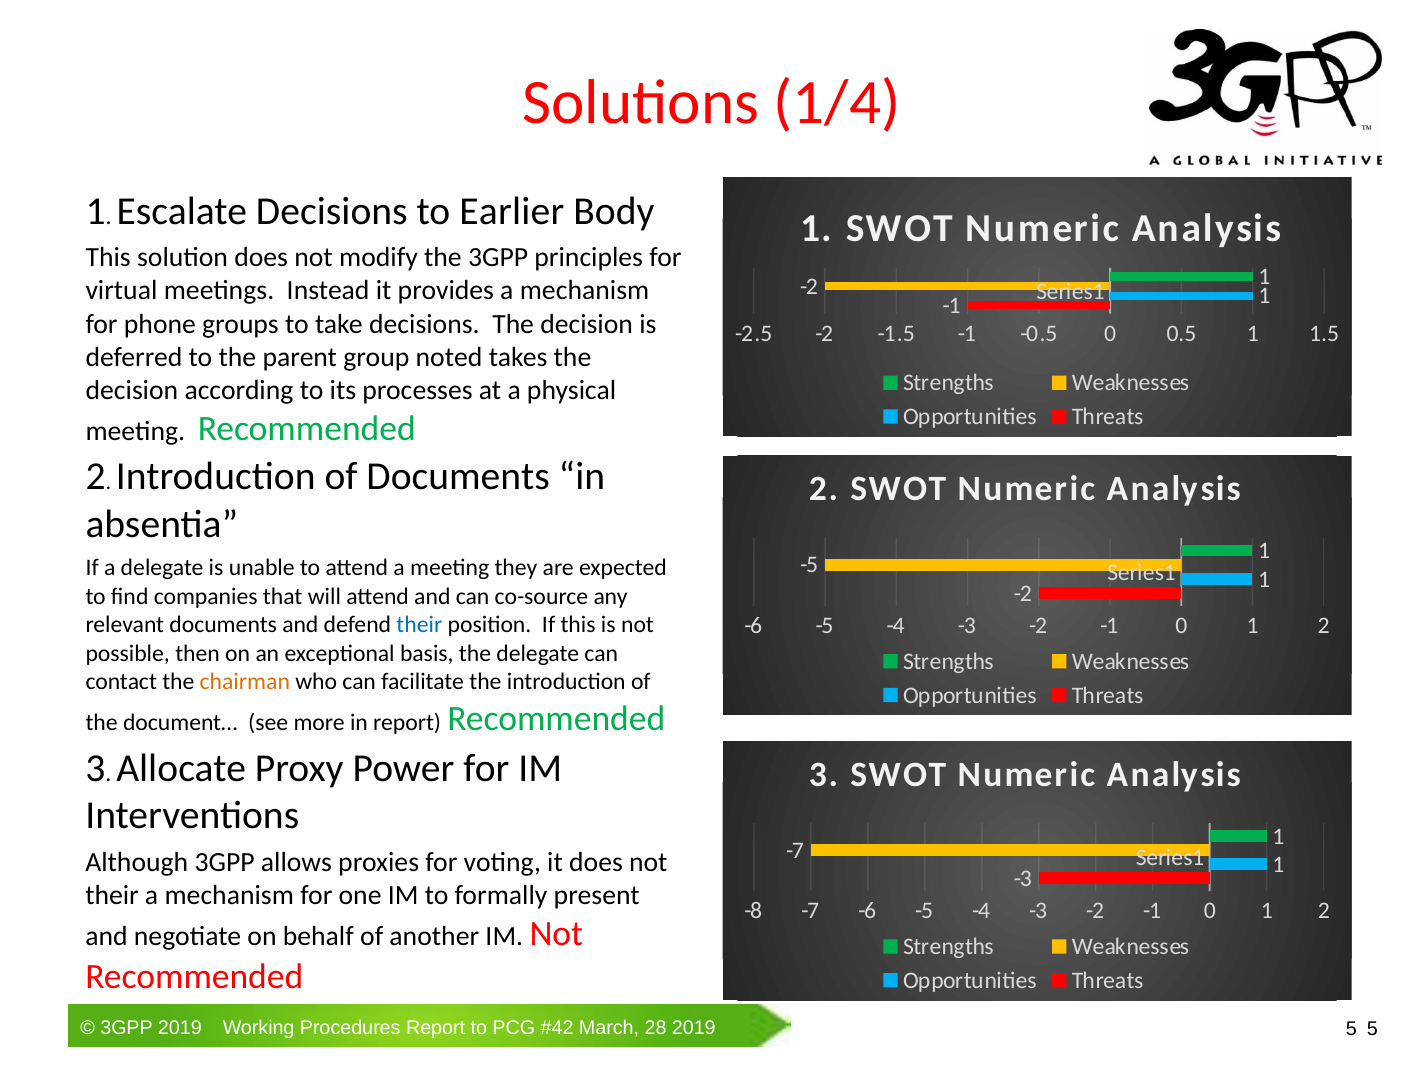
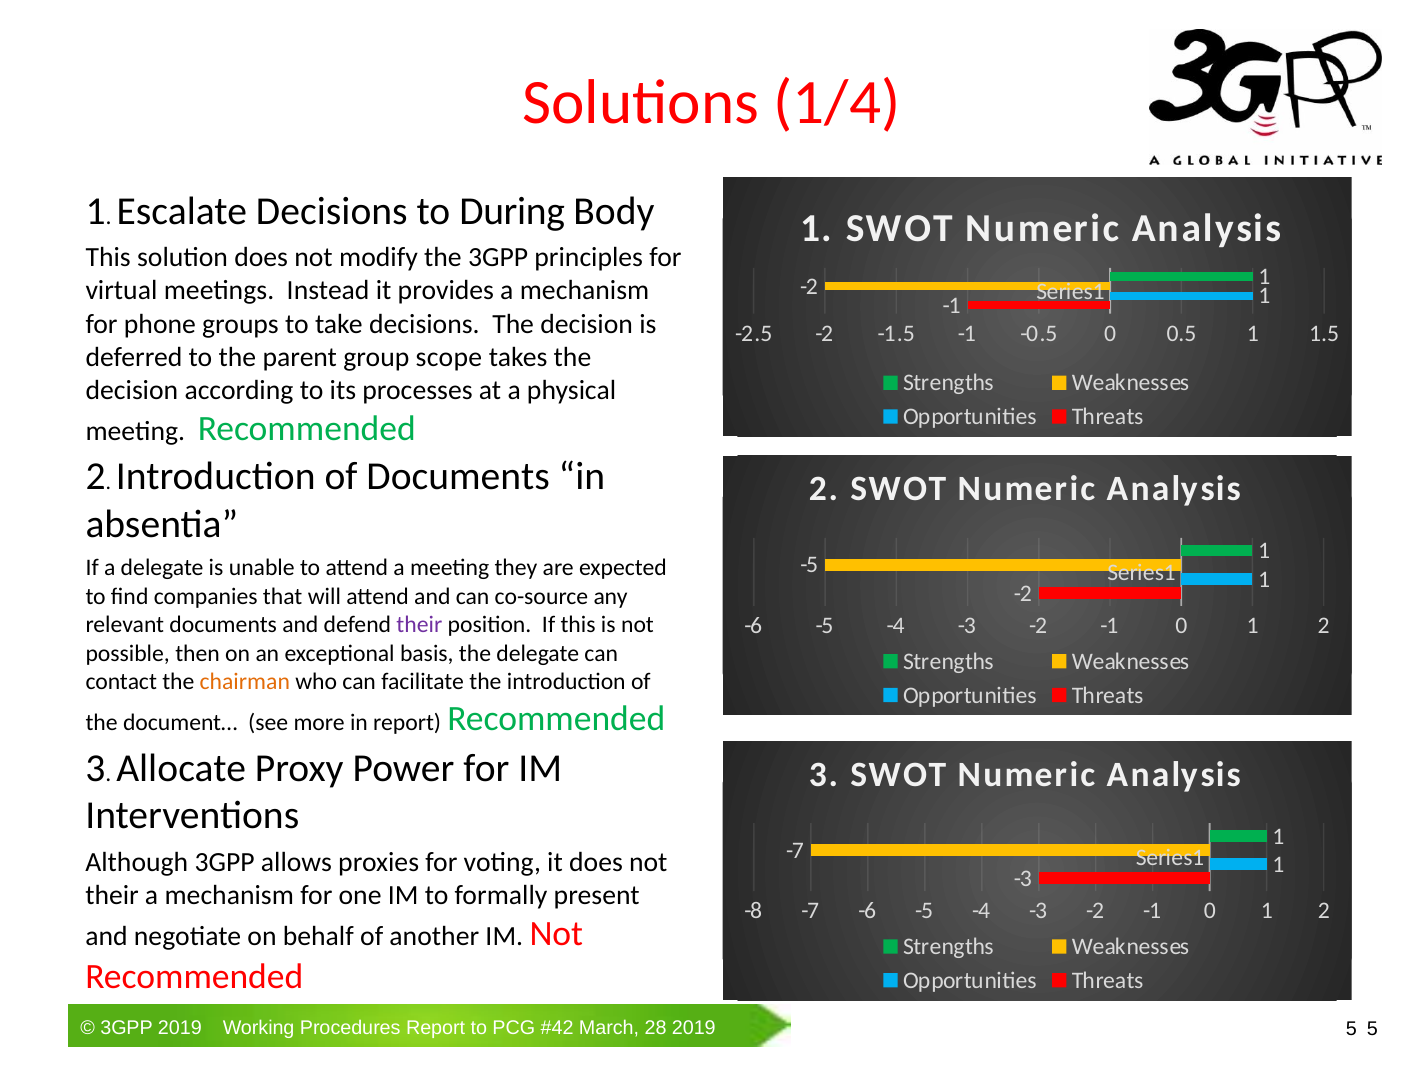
Earlier: Earlier -> During
noted: noted -> scope
their at (419, 625) colour: blue -> purple
